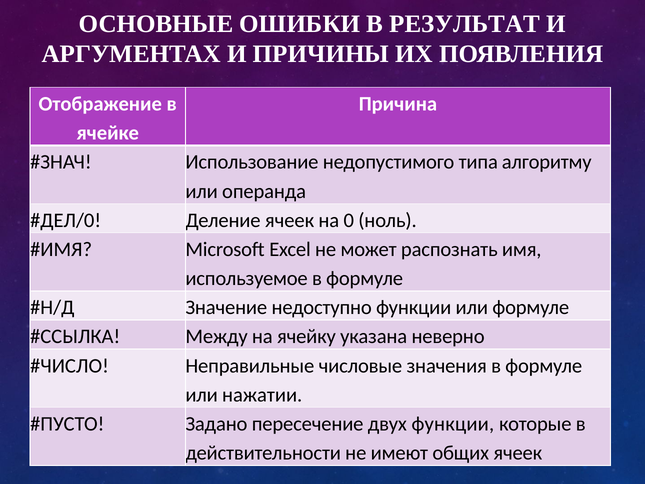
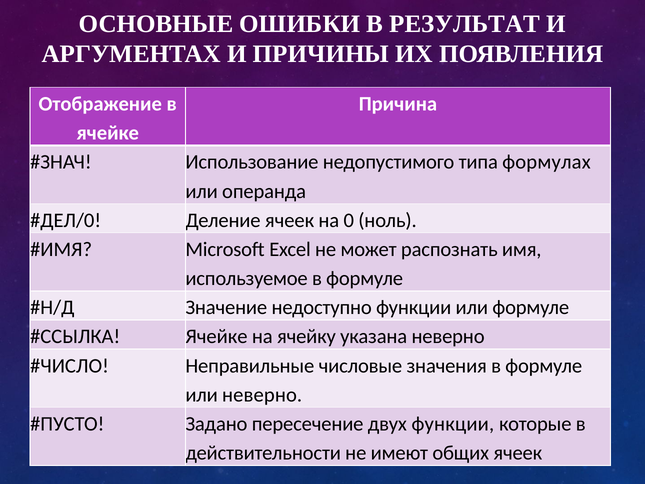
алгоритму: алгоритму -> формулах
Между at (217, 337): Между -> Ячейке
или нажатии: нажатии -> неверно
